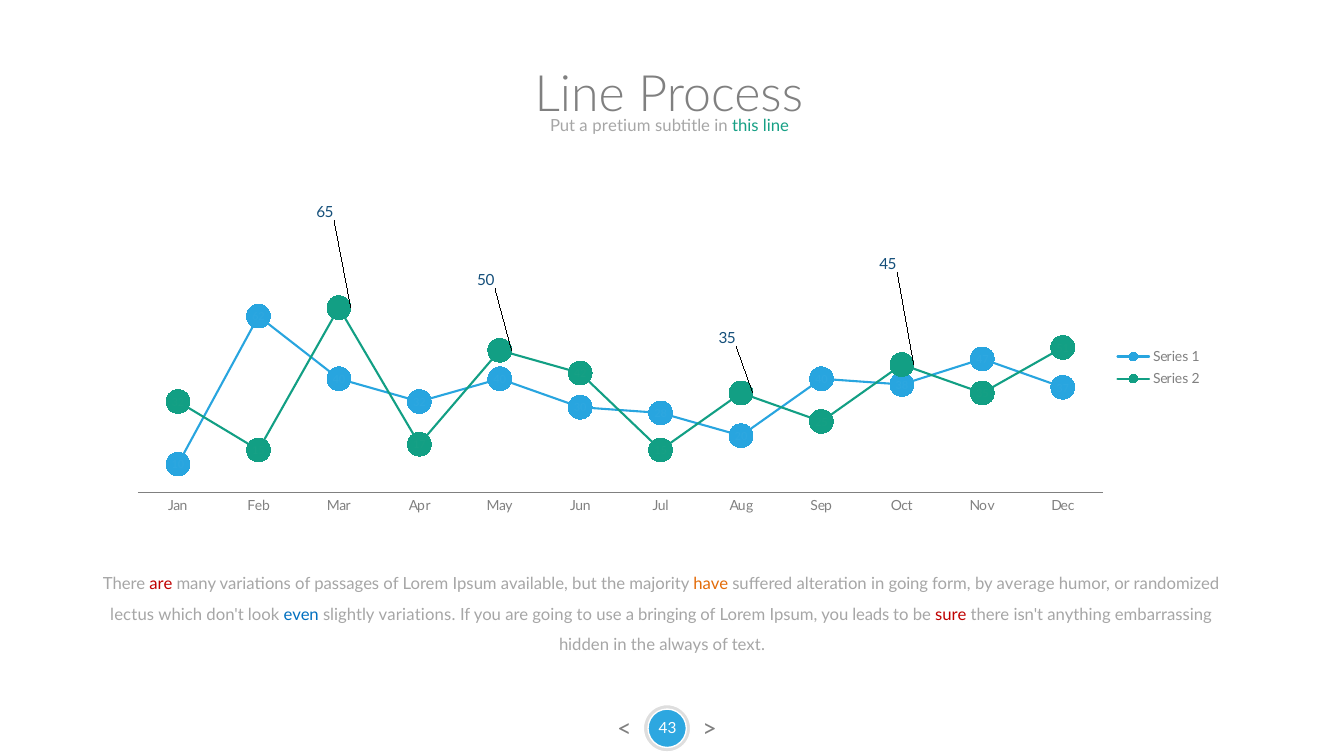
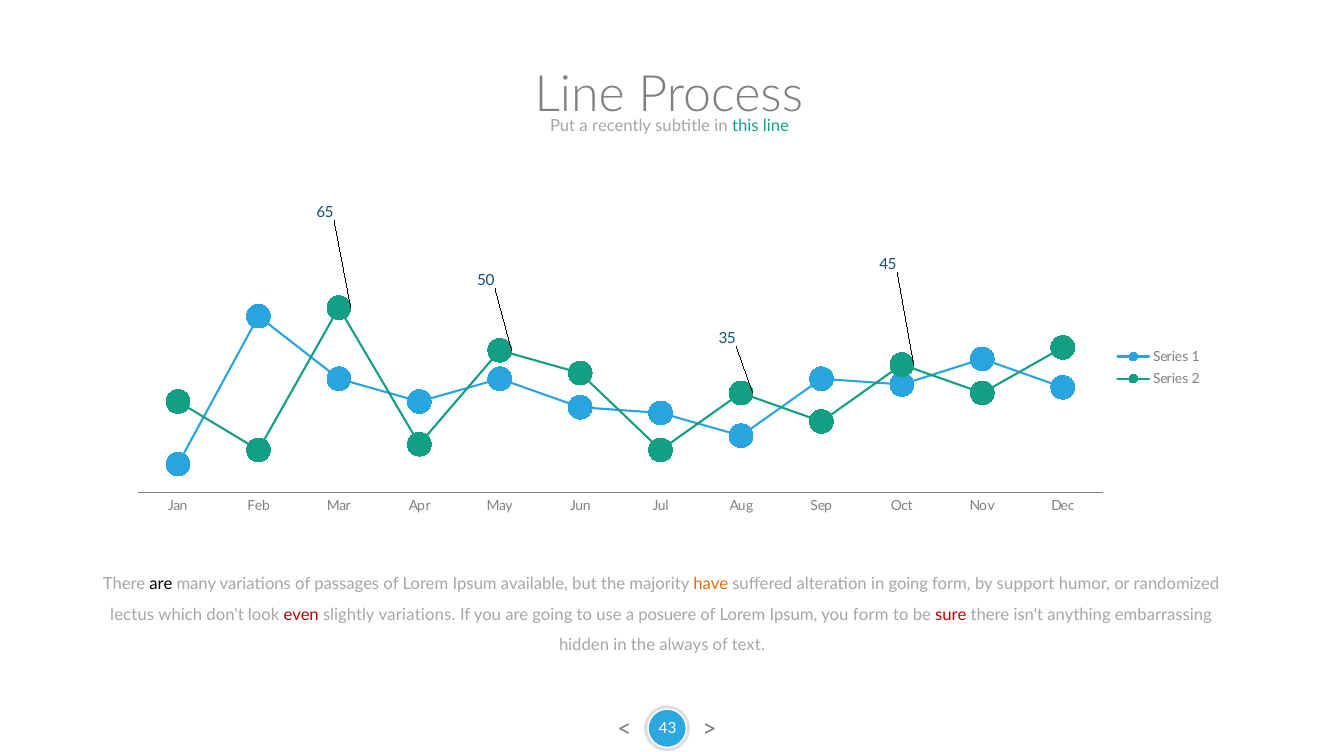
pretium: pretium -> recently
are at (161, 584) colour: red -> black
average: average -> support
even colour: blue -> red
bringing: bringing -> posuere
you leads: leads -> form
